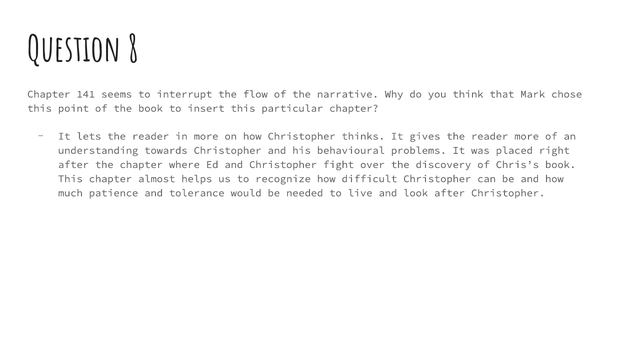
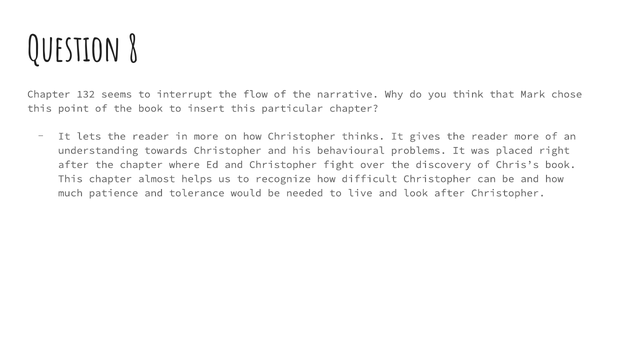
141: 141 -> 132
